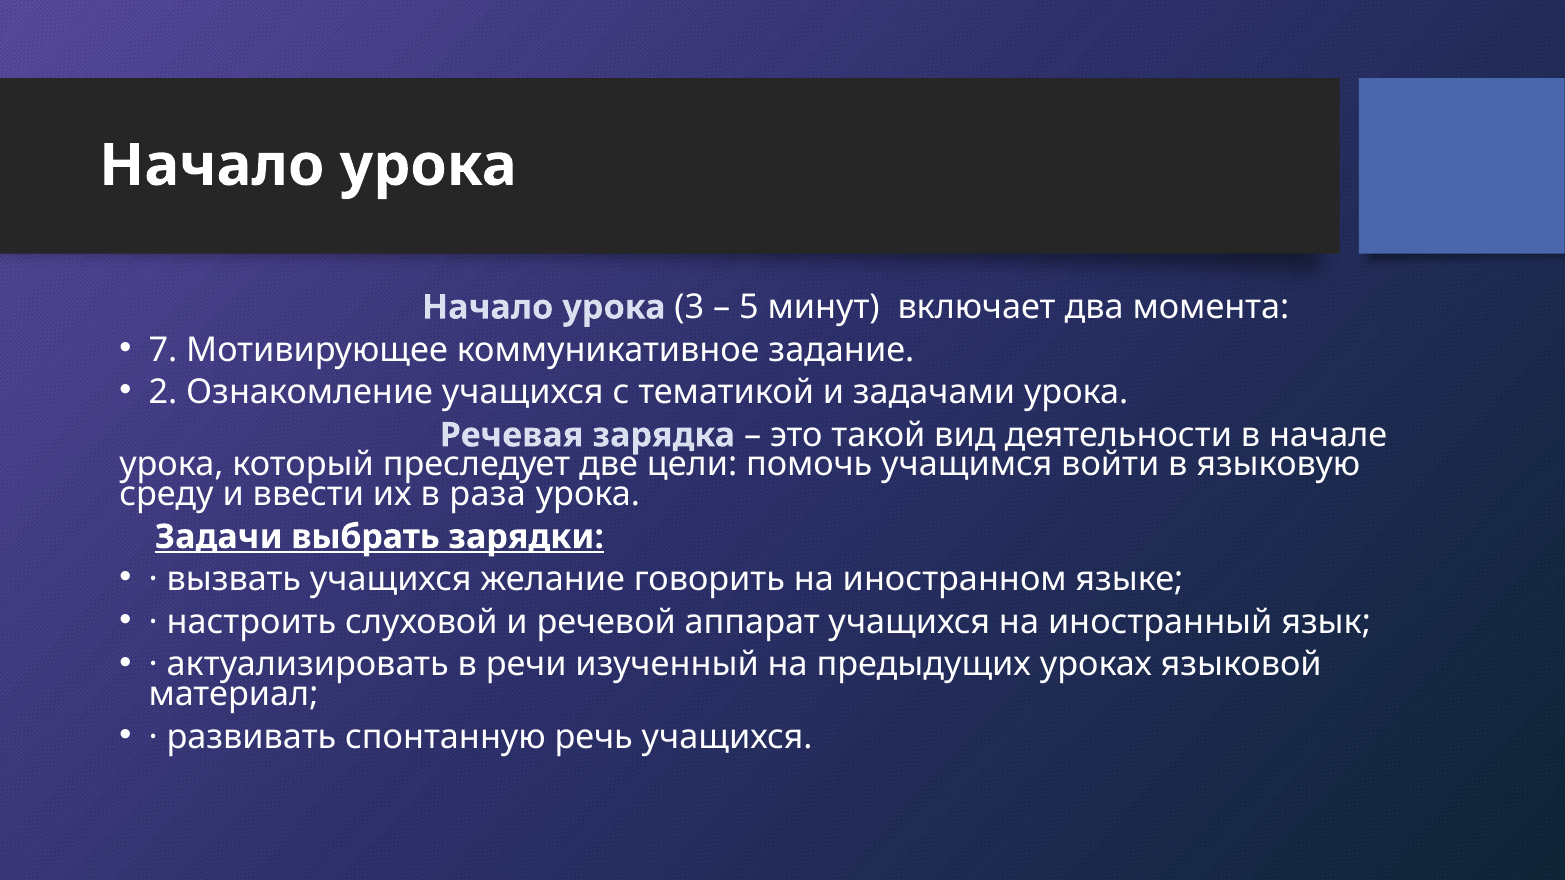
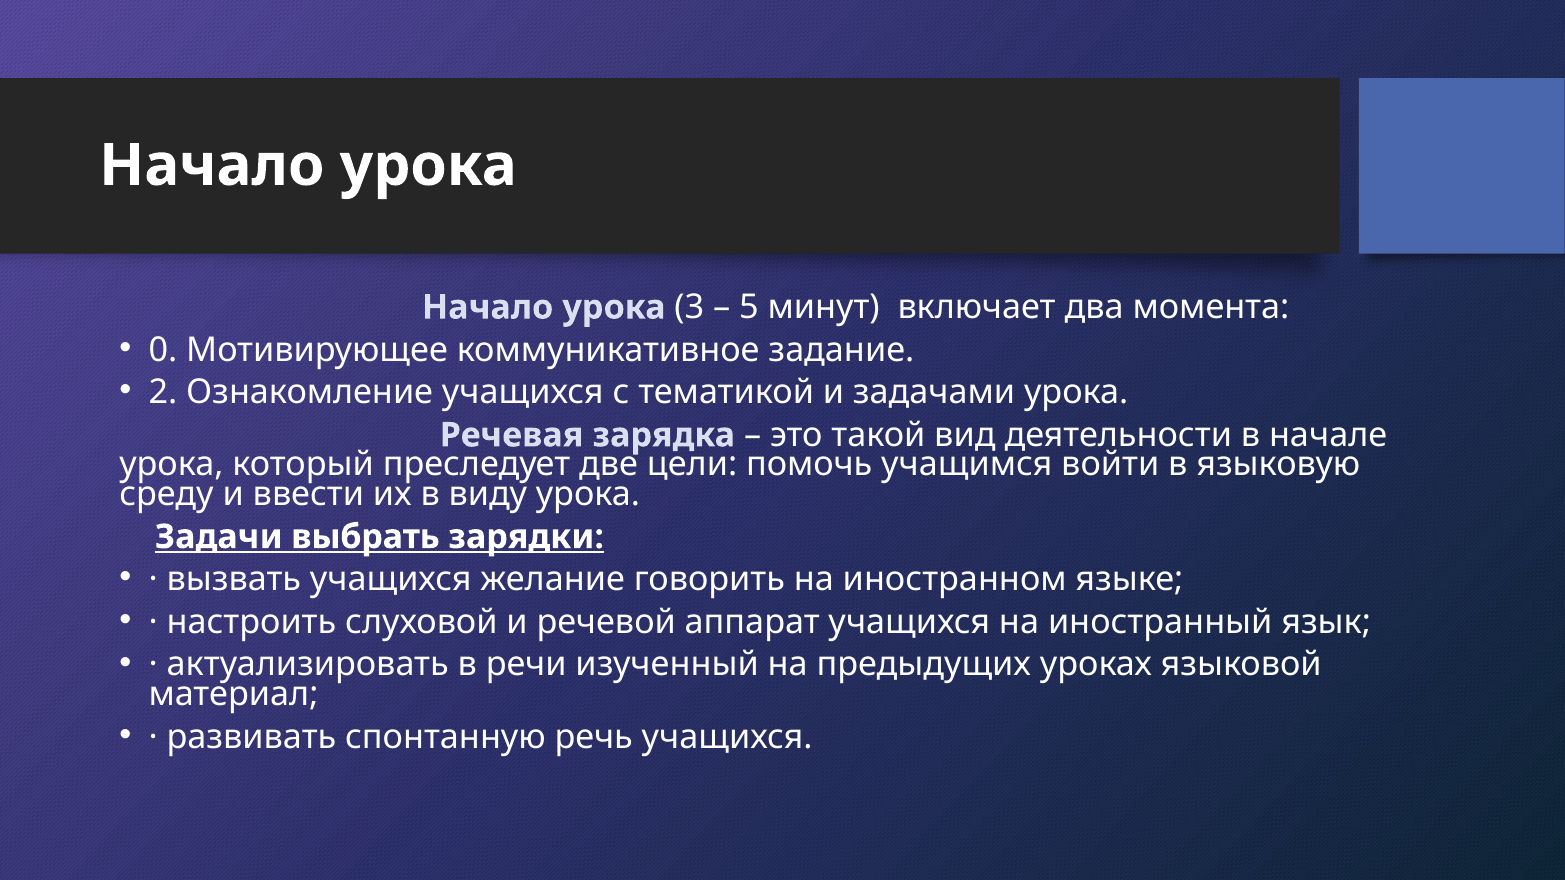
7: 7 -> 0
раза: раза -> виду
